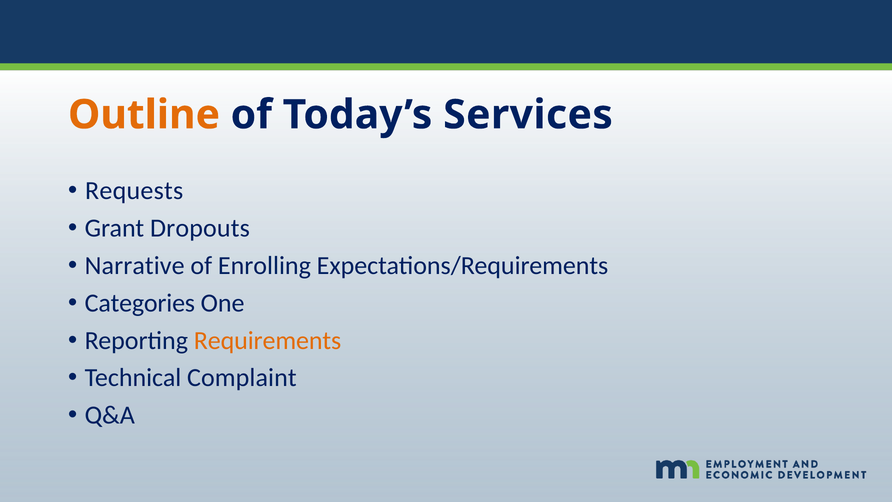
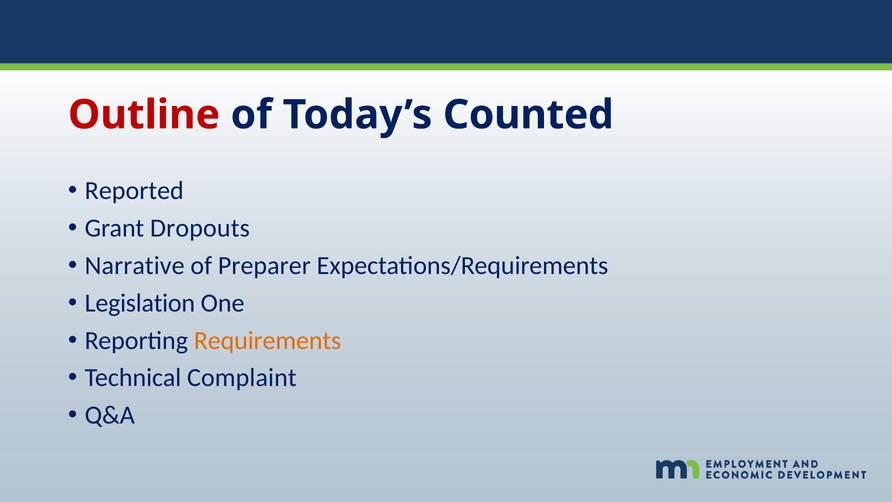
Outline colour: orange -> red
Services: Services -> Counted
Requests: Requests -> Reported
Enrolling: Enrolling -> Preparer
Categories: Categories -> Legislation
